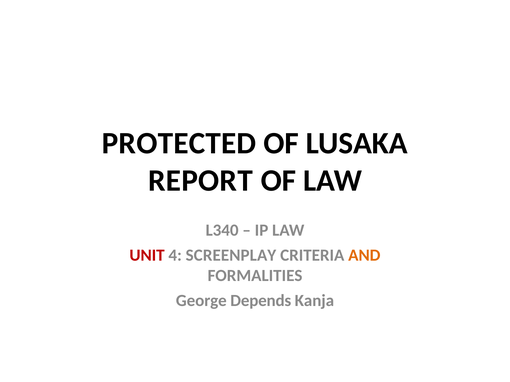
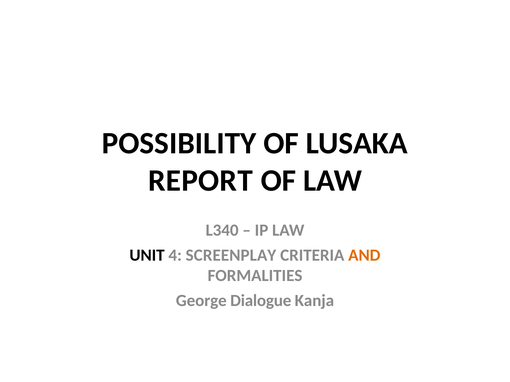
PROTECTED: PROTECTED -> POSSIBILITY
UNIT colour: red -> black
Depends: Depends -> Dialogue
